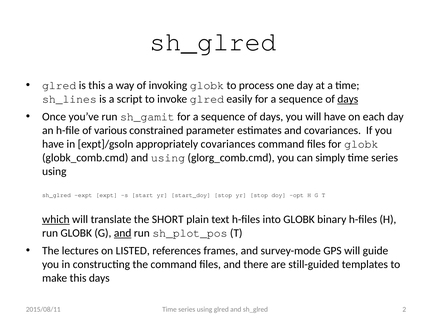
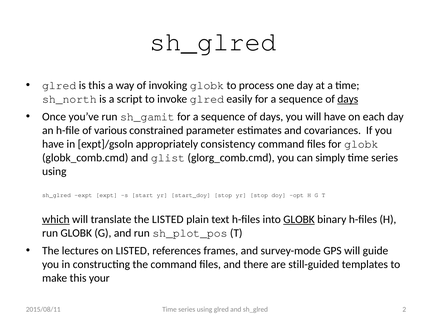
sh_lines: sh_lines -> sh_north
appropriately covariances: covariances -> consistency
and using: using -> glist
the SHORT: SHORT -> LISTED
GLOBK at (299, 220) underline: none -> present
and at (123, 233) underline: present -> none
this days: days -> your
